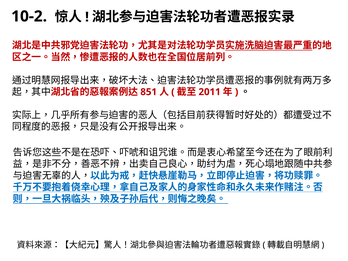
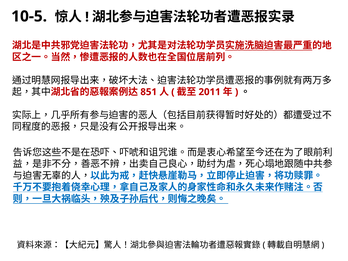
10-2: 10-2 -> 10-5
